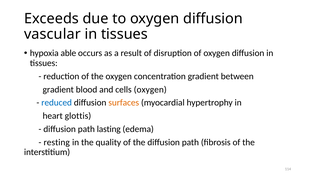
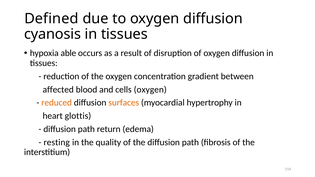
Exceeds: Exceeds -> Defined
vascular: vascular -> cyanosis
gradient at (58, 90): gradient -> affected
reduced colour: blue -> orange
lasting: lasting -> return
